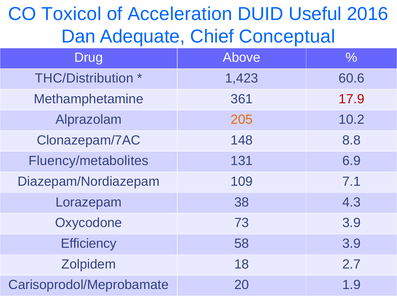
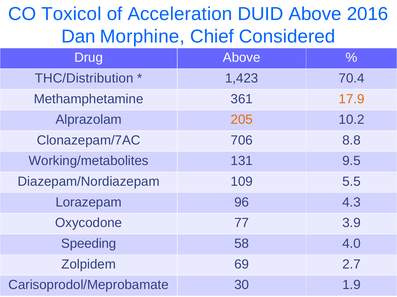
DUID Useful: Useful -> Above
Adequate: Adequate -> Morphine
Conceptual: Conceptual -> Considered
60.6: 60.6 -> 70.4
17.9 colour: red -> orange
148: 148 -> 706
Fluency/metabolites: Fluency/metabolites -> Working/metabolites
6.9: 6.9 -> 9.5
7.1: 7.1 -> 5.5
38: 38 -> 96
73: 73 -> 77
Efficiency: Efficiency -> Speeding
58 3.9: 3.9 -> 4.0
18: 18 -> 69
20: 20 -> 30
